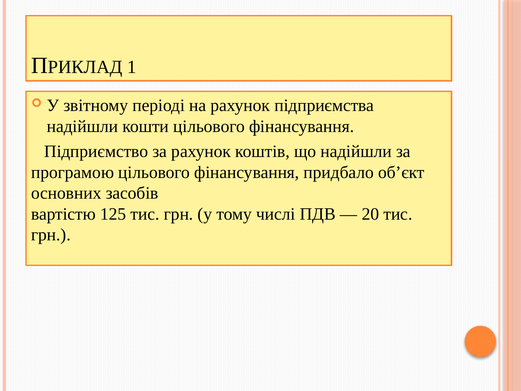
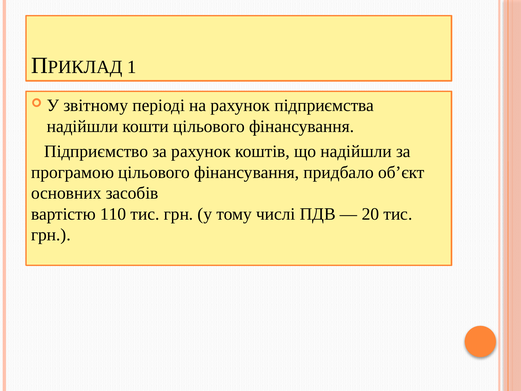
125: 125 -> 110
